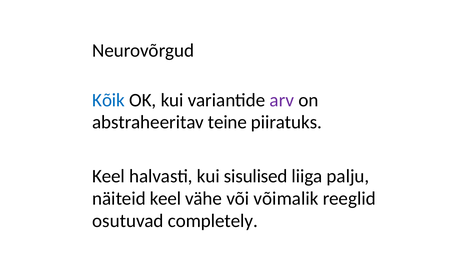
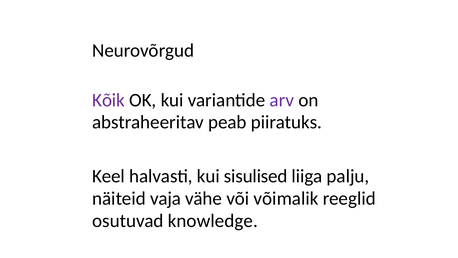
Kõik colour: blue -> purple
teine: teine -> peab
näiteid keel: keel -> vaja
completely: completely -> knowledge
